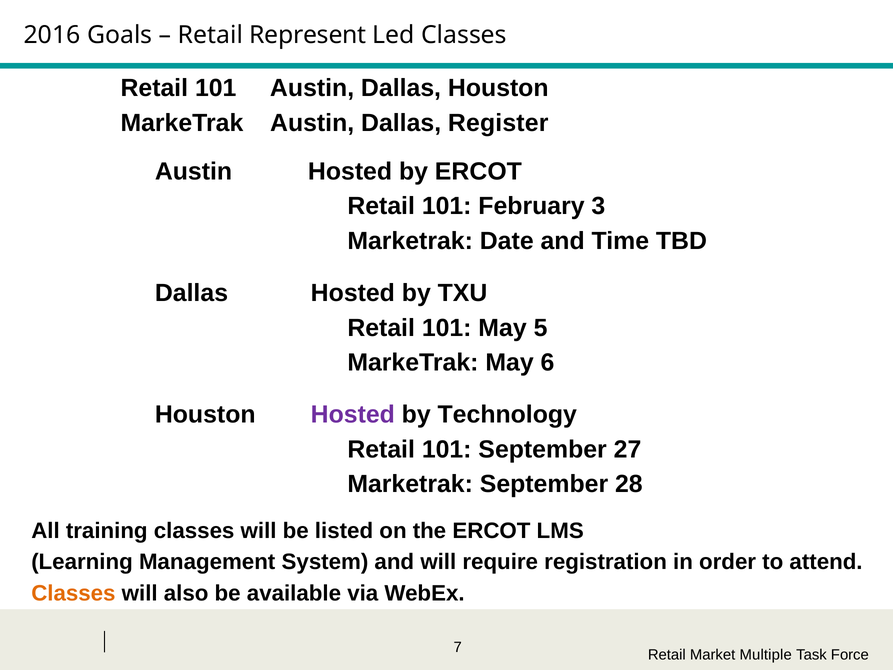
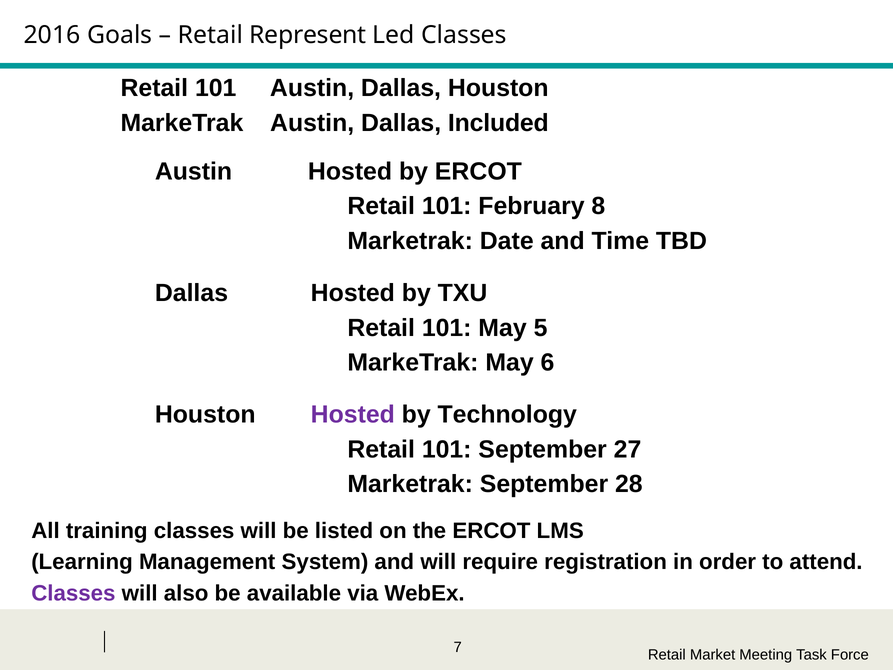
Register: Register -> Included
3: 3 -> 8
Classes at (73, 593) colour: orange -> purple
Multiple: Multiple -> Meeting
